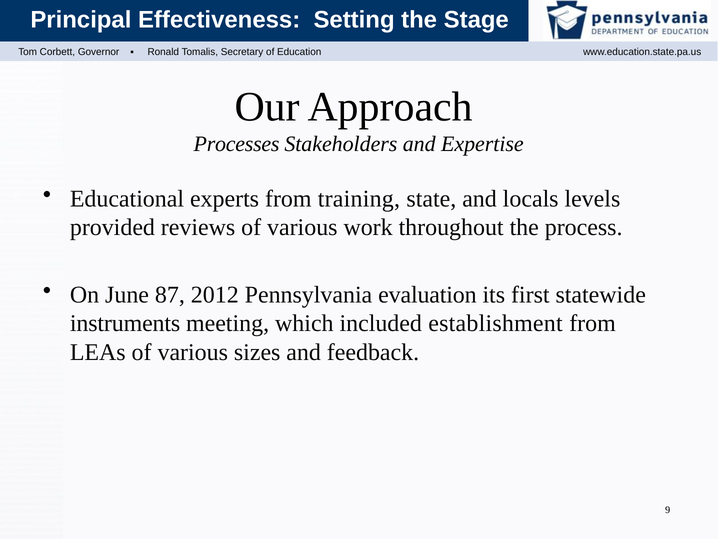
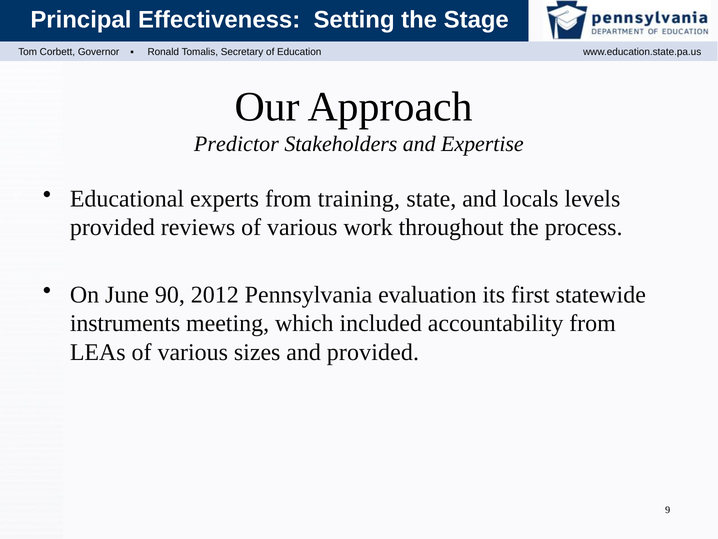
Processes: Processes -> Predictor
87: 87 -> 90
establishment: establishment -> accountability
and feedback: feedback -> provided
